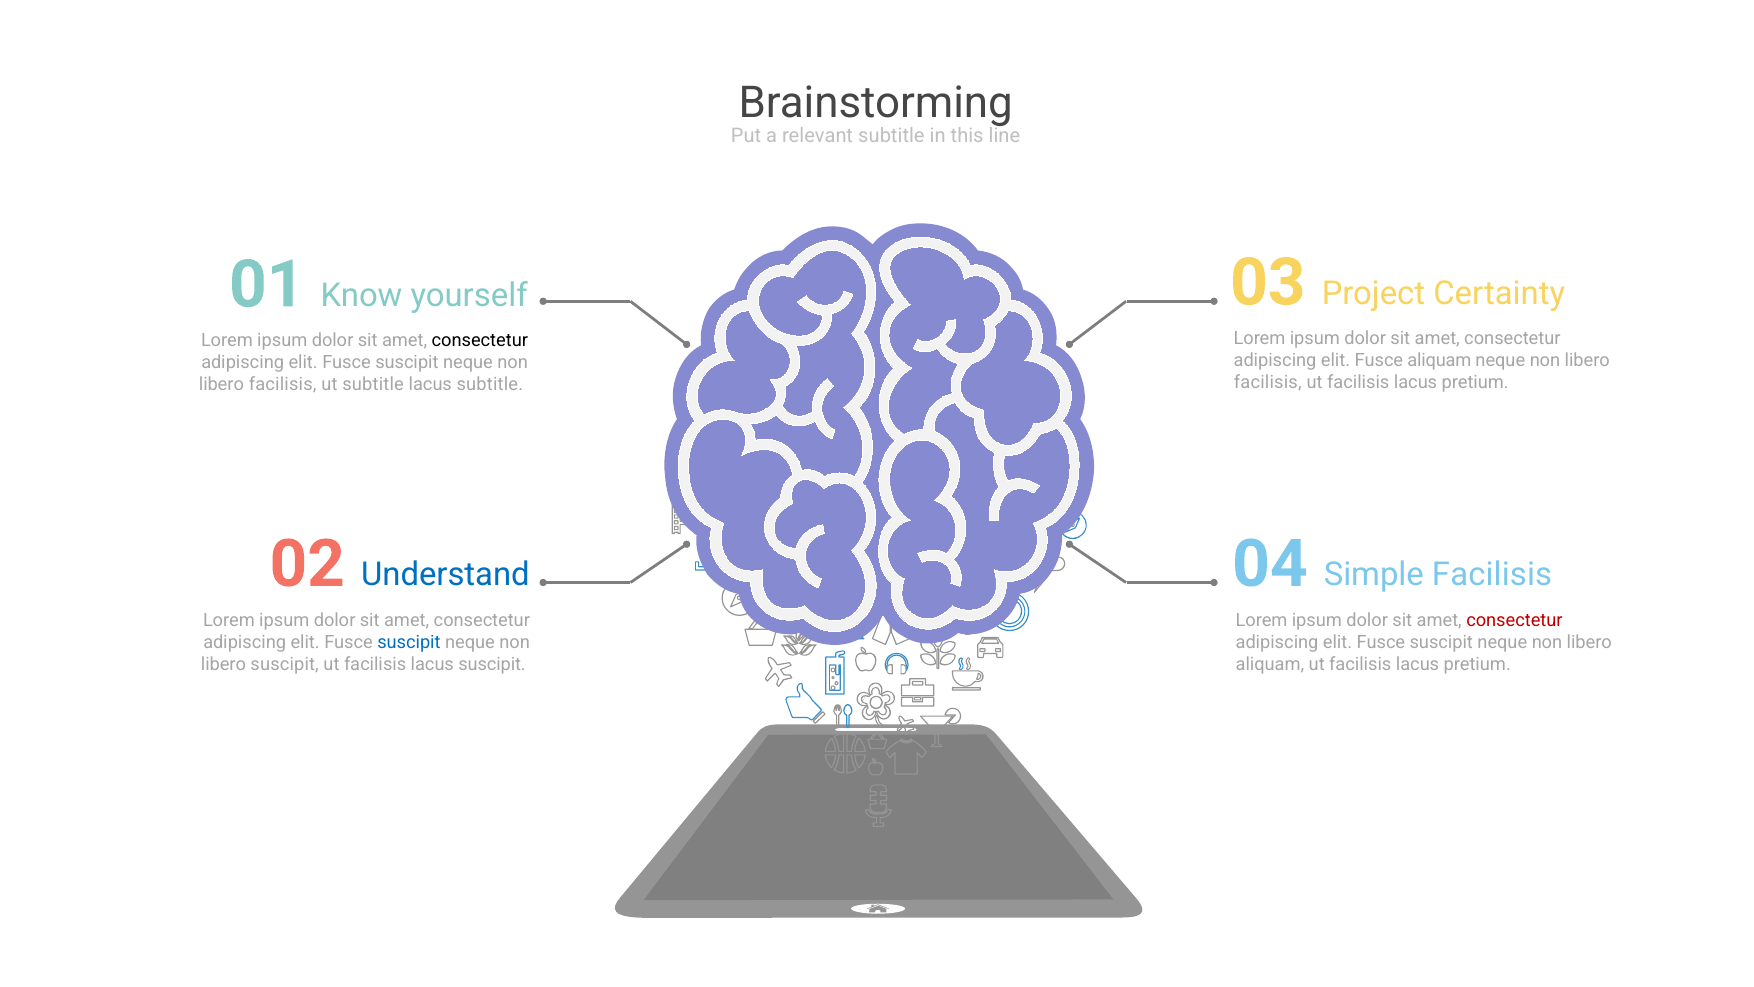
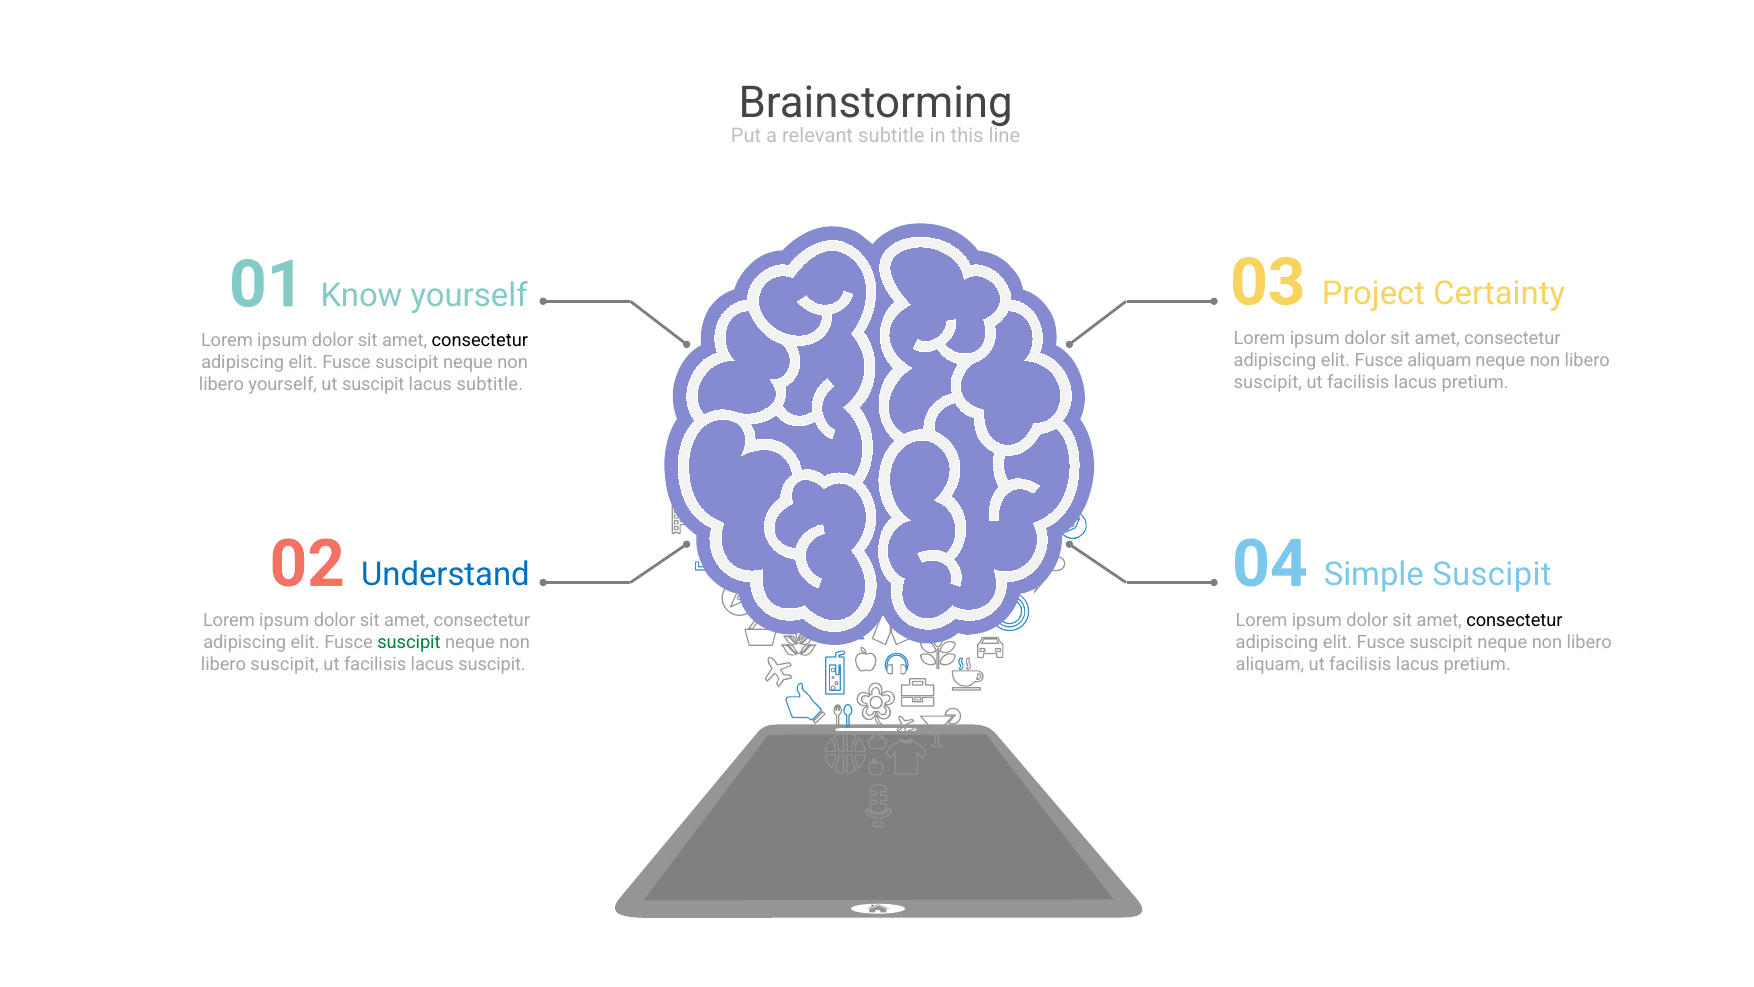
facilisis at (1268, 383): facilisis -> suscipit
facilisis at (283, 385): facilisis -> yourself
ut subtitle: subtitle -> suscipit
Simple Facilisis: Facilisis -> Suscipit
consectetur at (1514, 620) colour: red -> black
suscipit at (409, 642) colour: blue -> green
